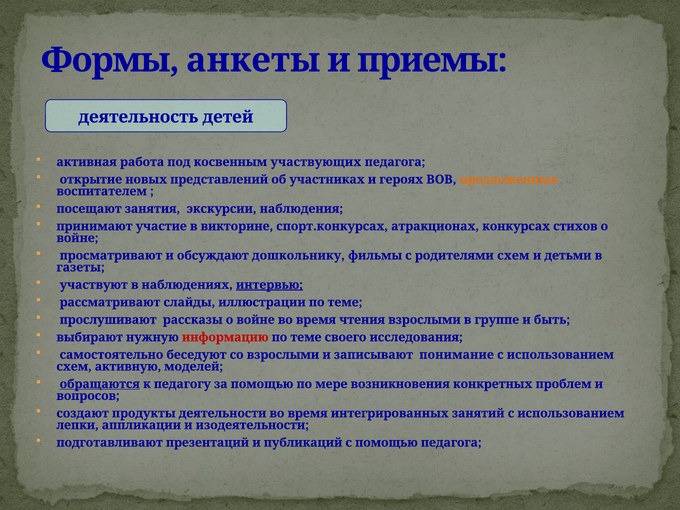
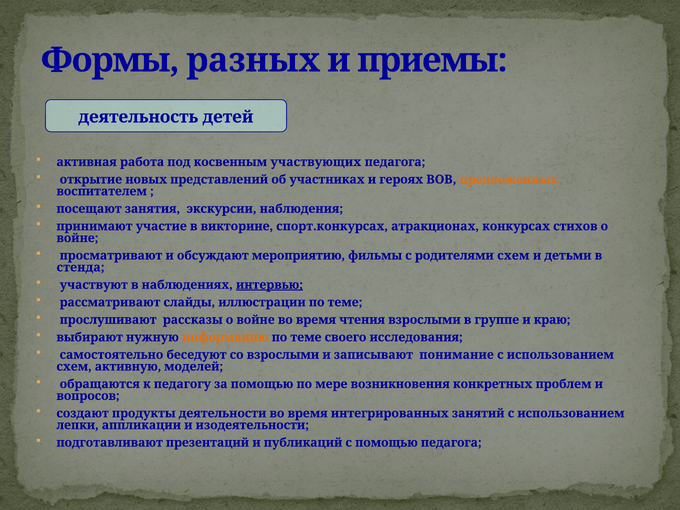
анкеты: анкеты -> разных
дошкольнику: дошкольнику -> мероприятию
газеты: газеты -> стенда
быть: быть -> краю
информацию colour: red -> orange
обращаются underline: present -> none
